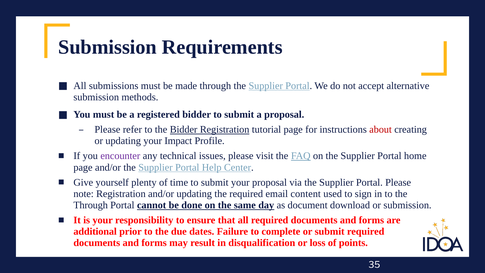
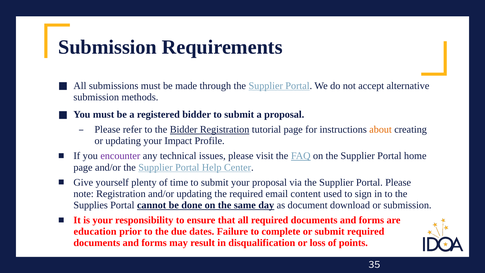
about colour: red -> orange
Through at (91, 205): Through -> Supplies
additional: additional -> education
